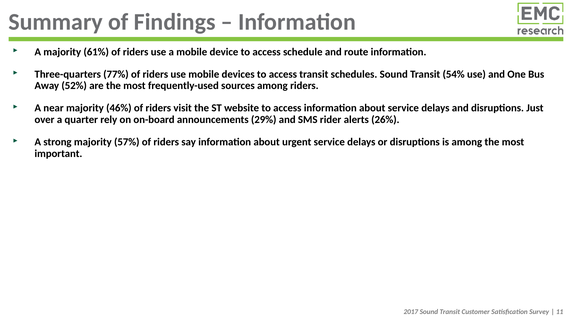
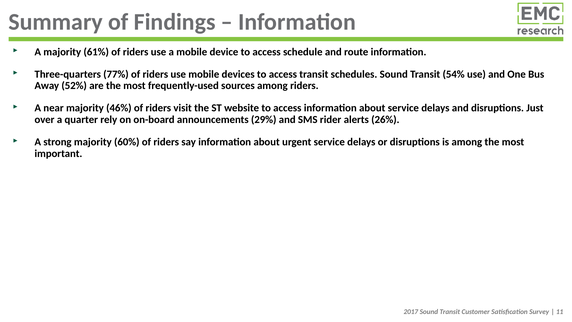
57%: 57% -> 60%
